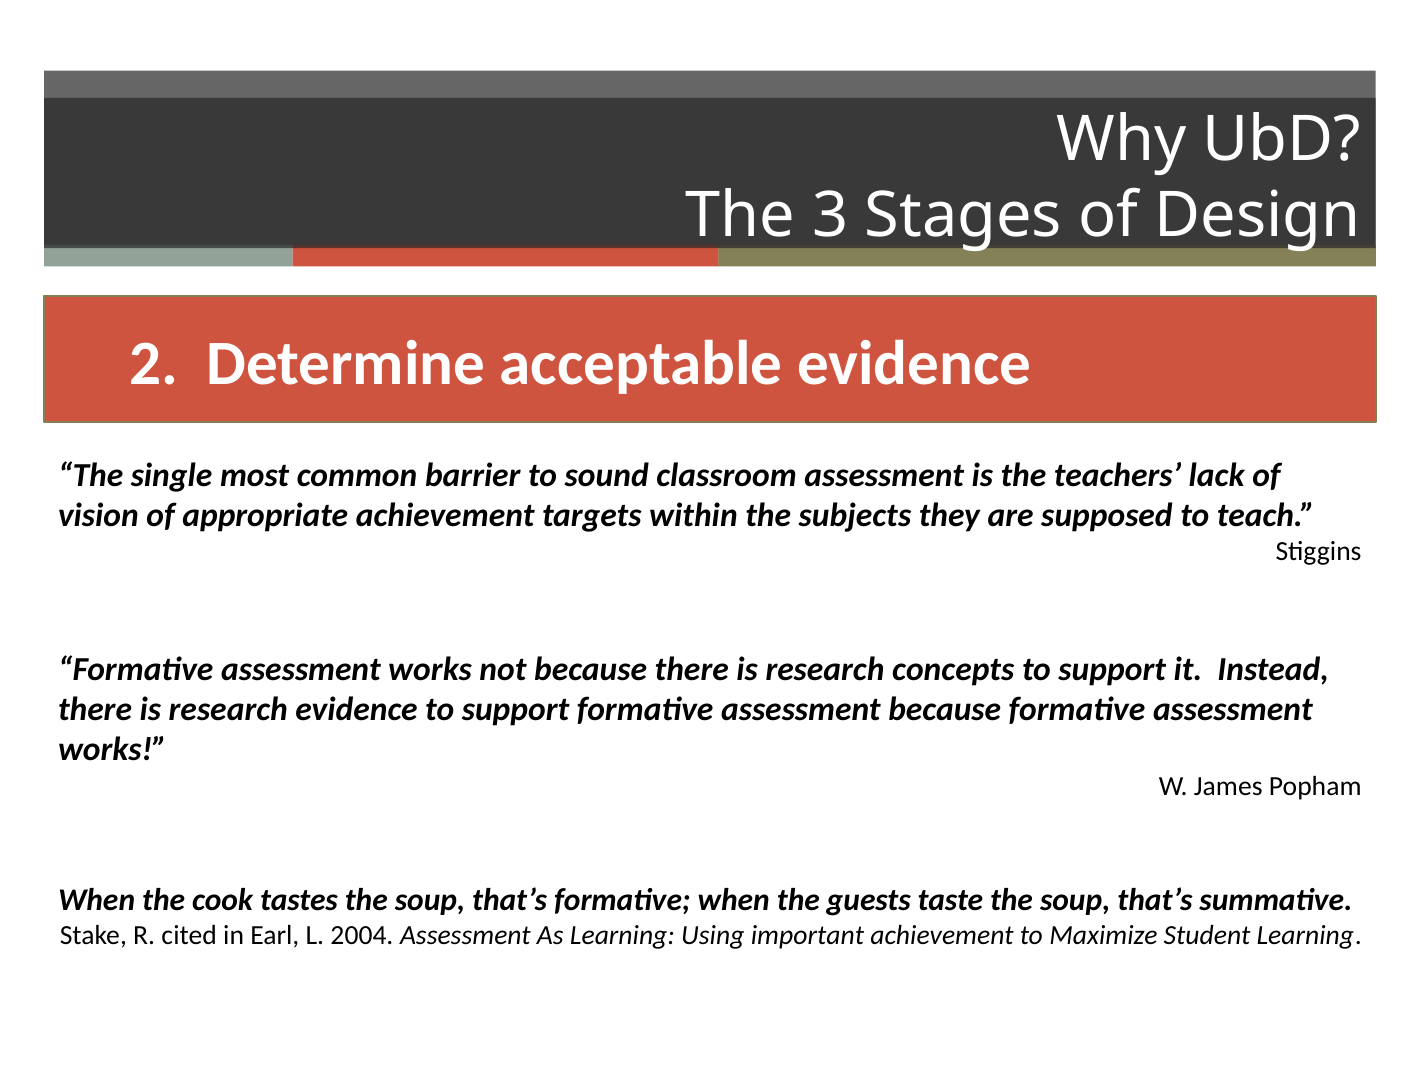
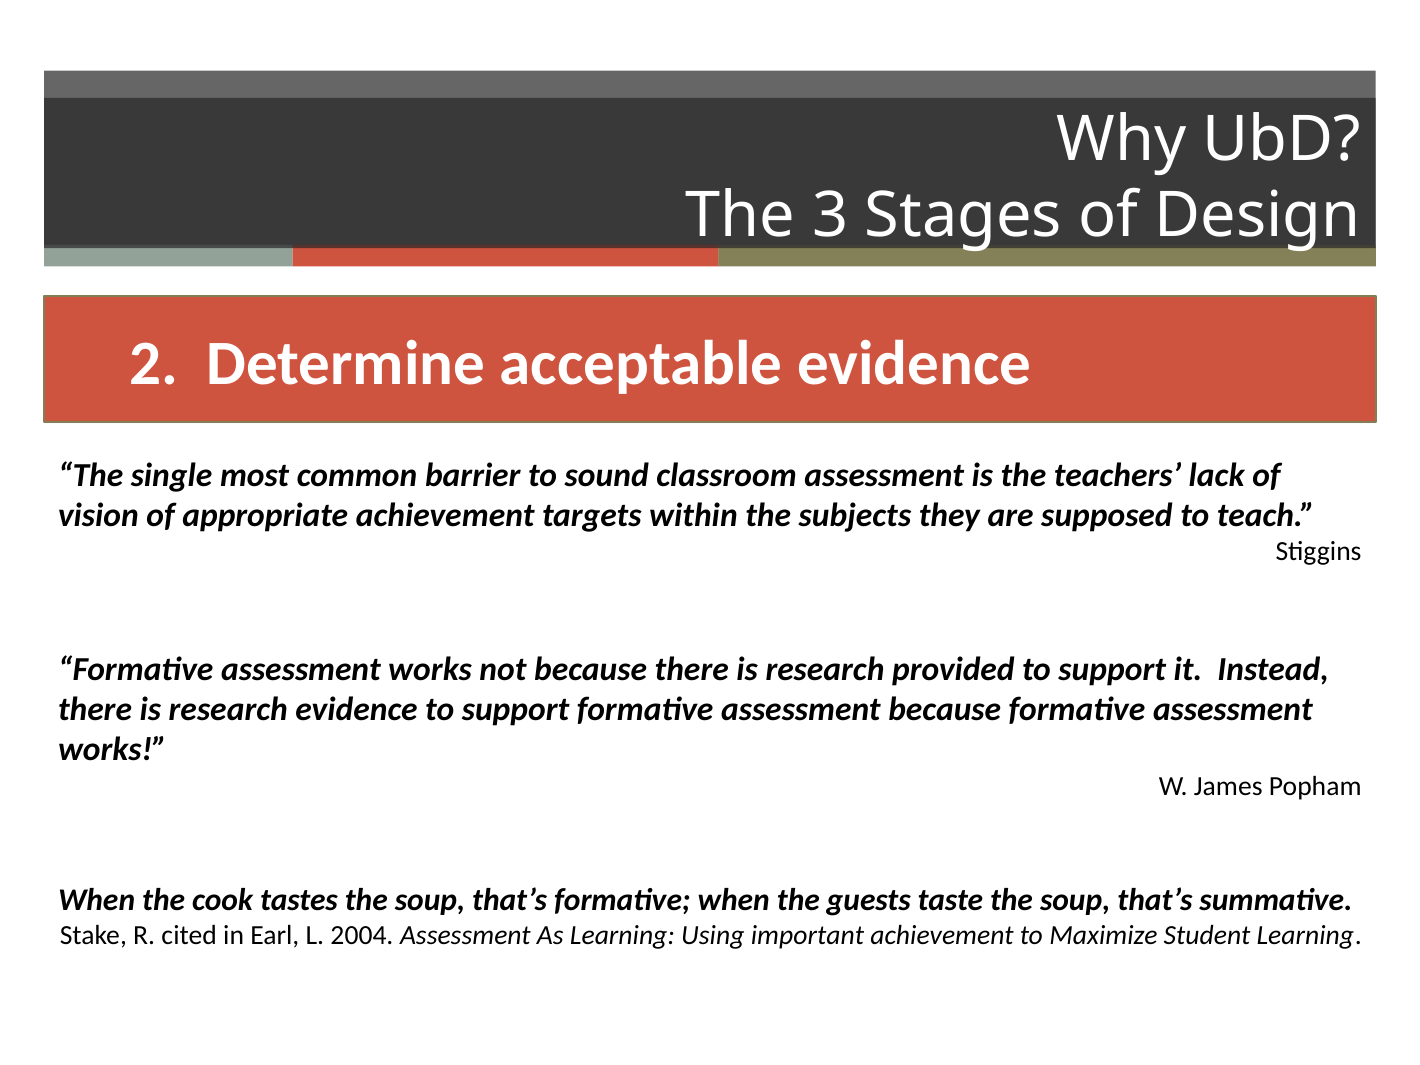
concepts: concepts -> provided
